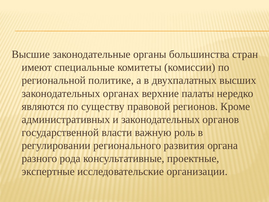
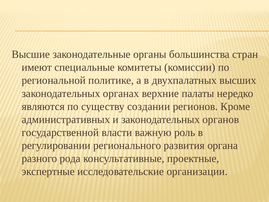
правовой: правовой -> создании
